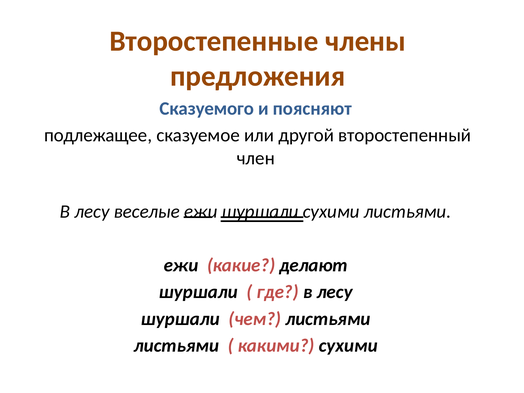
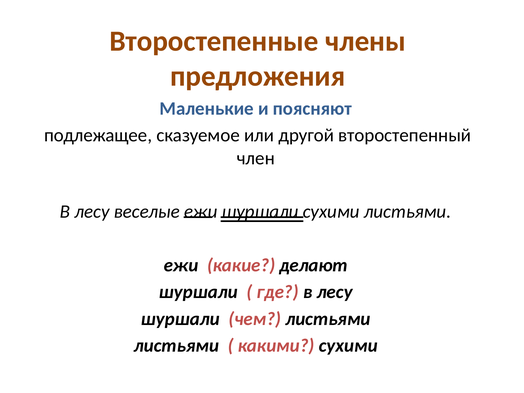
Сказуемого: Сказуемого -> Маленькие
